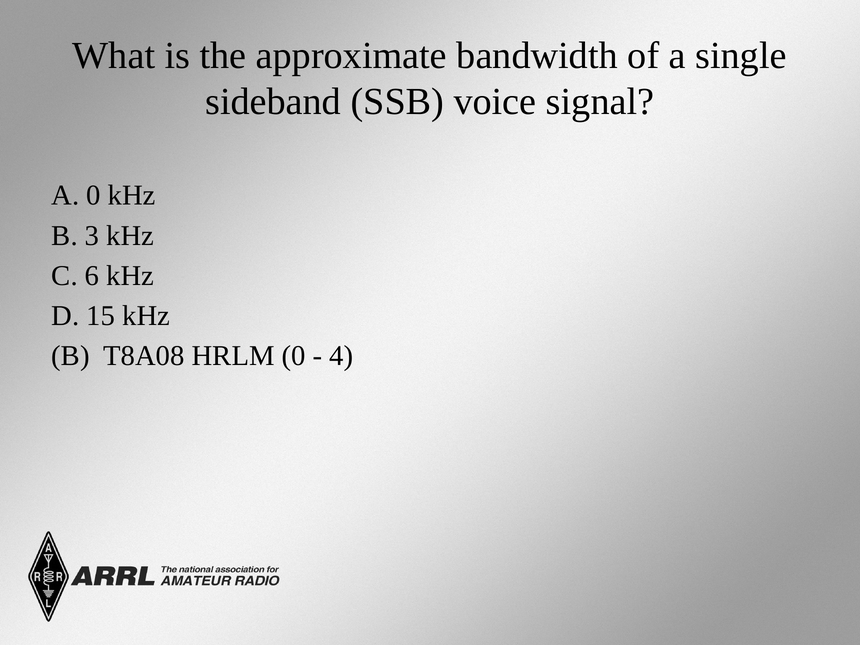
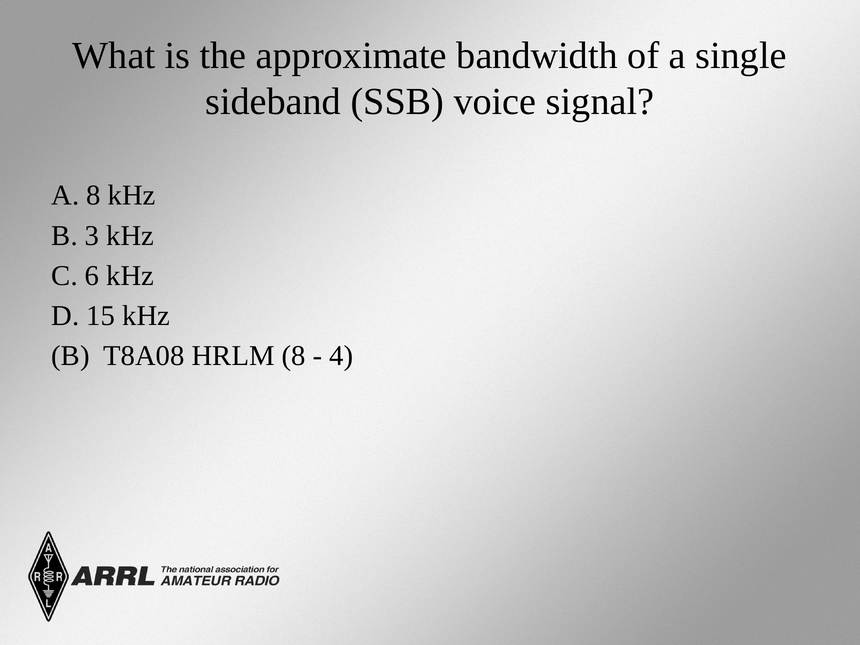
A 0: 0 -> 8
HRLM 0: 0 -> 8
